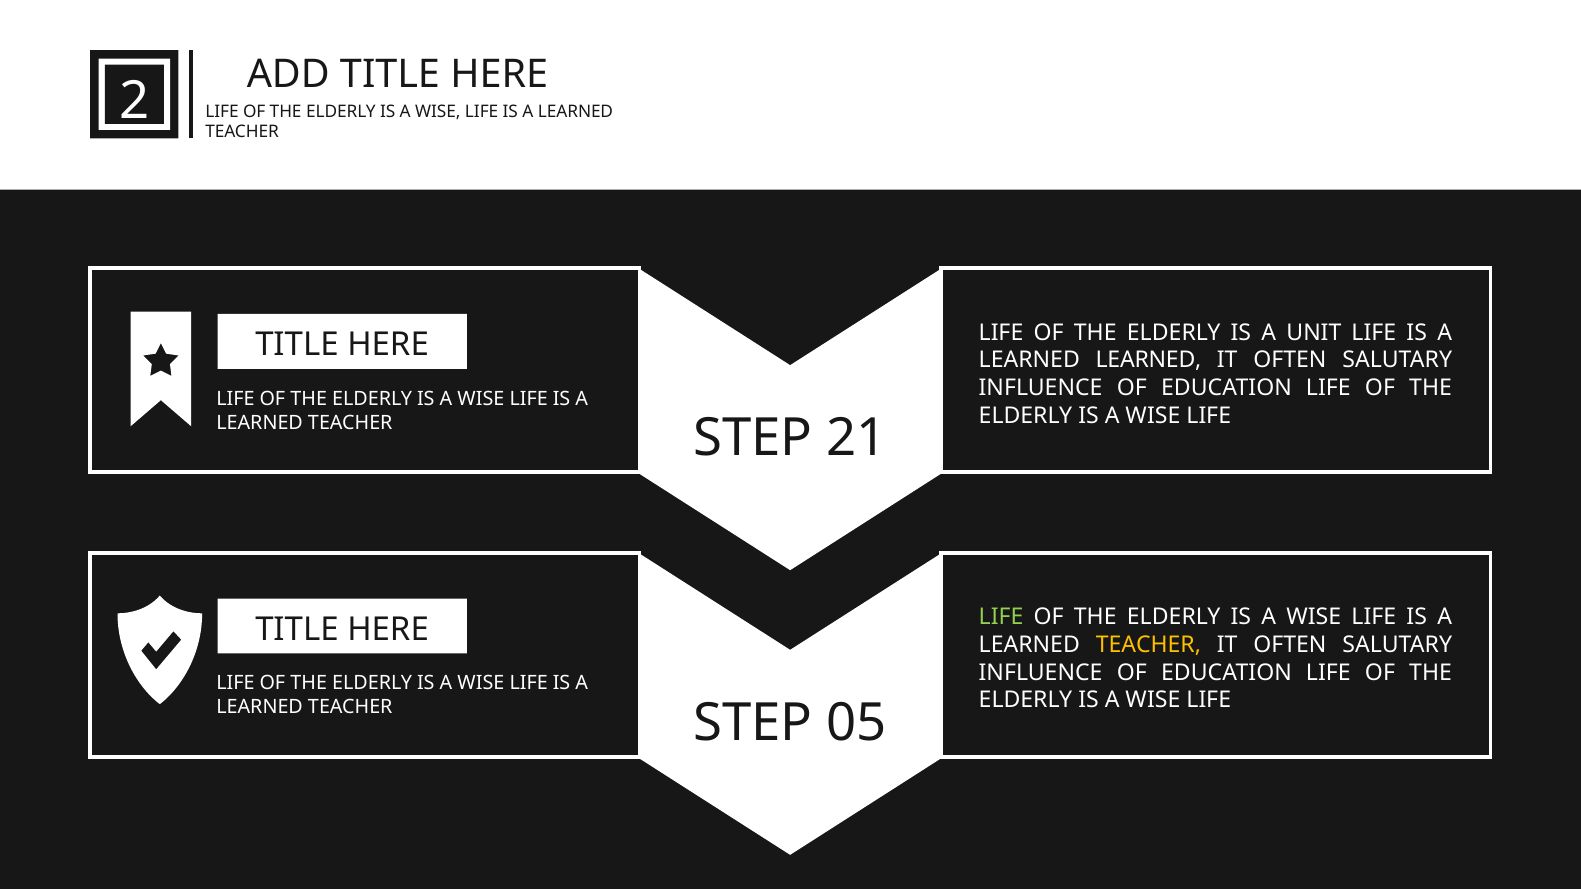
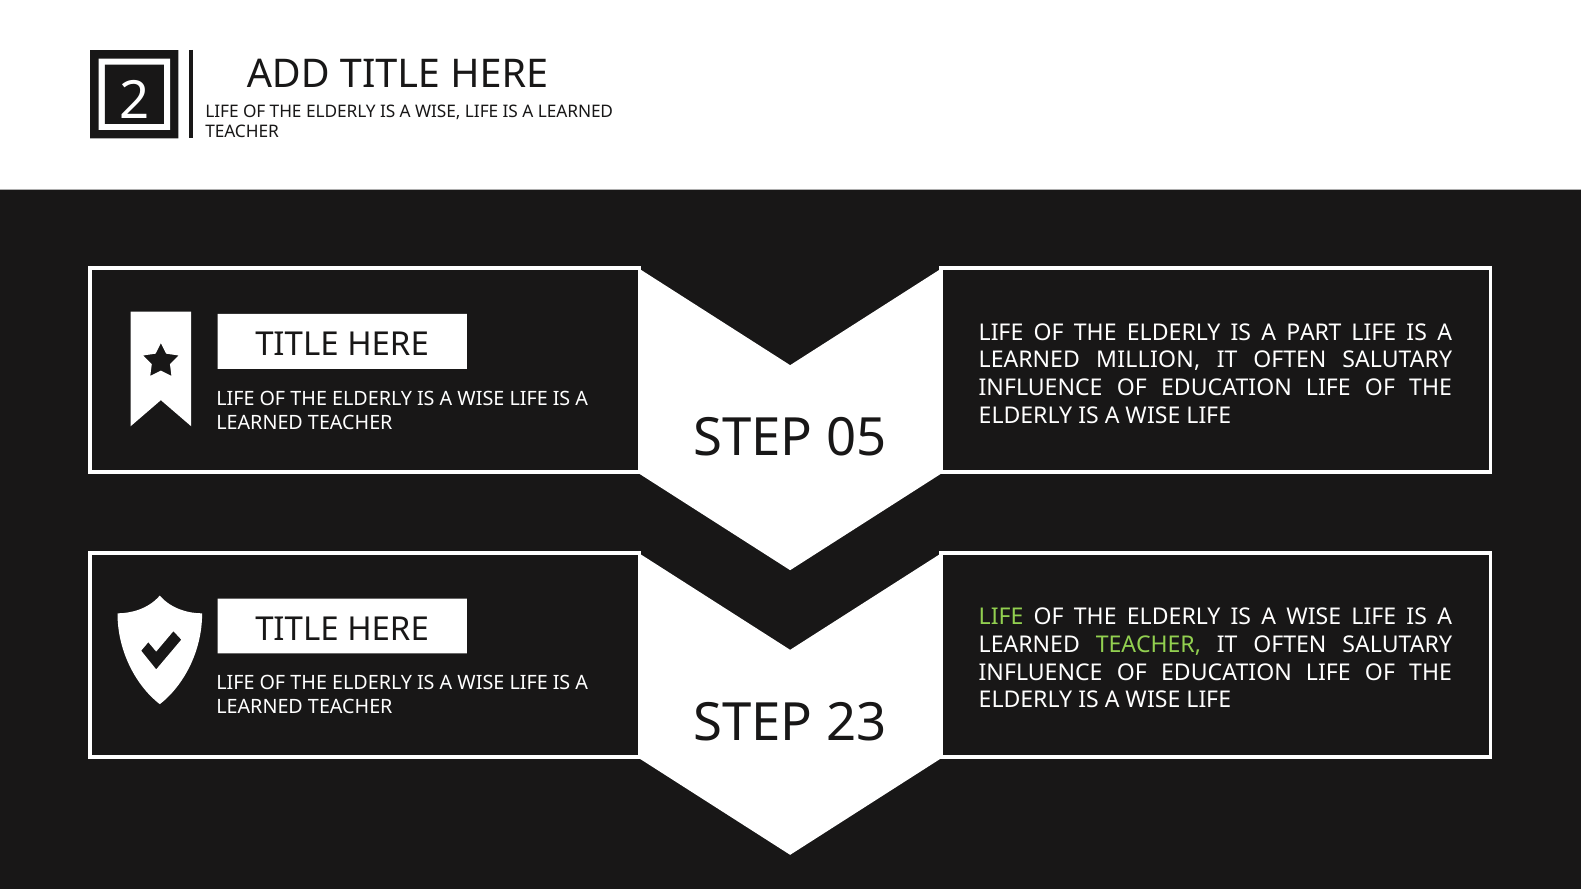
UNIT: UNIT -> PART
LEARNED LEARNED: LEARNED -> MILLION
21: 21 -> 05
TEACHER at (1148, 645) colour: yellow -> light green
05: 05 -> 23
